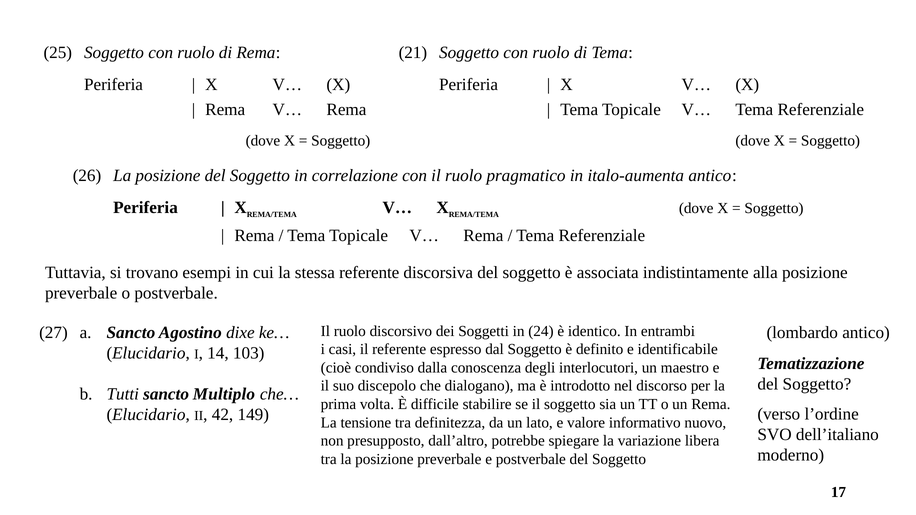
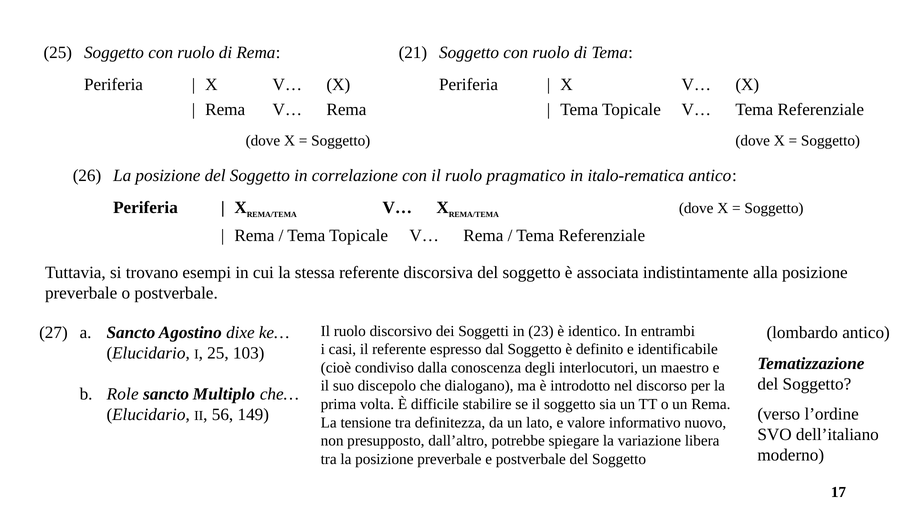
italo-aumenta: italo-aumenta -> italo-rematica
24: 24 -> 23
14 at (218, 353): 14 -> 25
Tutti: Tutti -> Role
42: 42 -> 56
